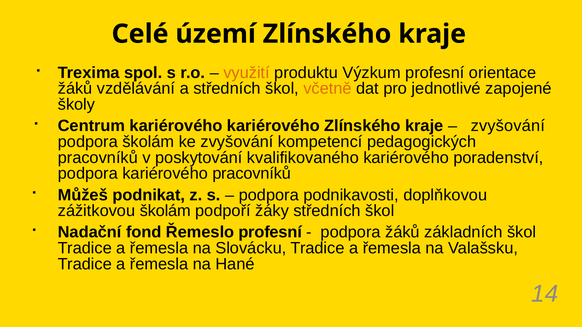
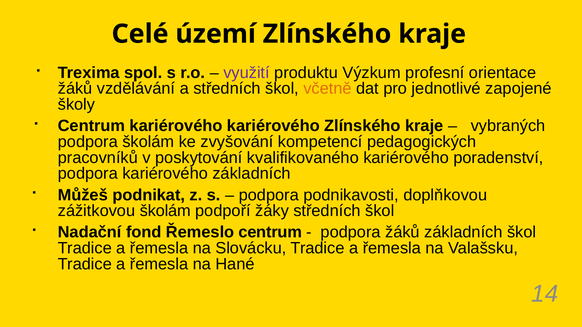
využití colour: orange -> purple
zvyšování at (508, 126): zvyšování -> vybraných
kariérového pracovníků: pracovníků -> základních
Řemeslo profesní: profesní -> centrum
